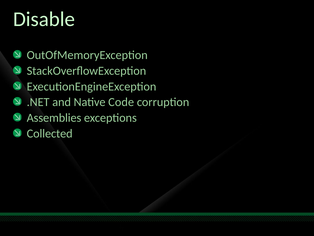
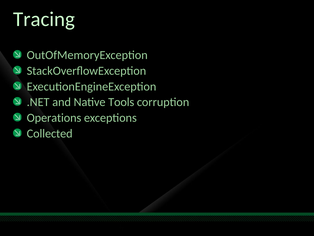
Disable: Disable -> Tracing
Code: Code -> Tools
Assemblies: Assemblies -> Operations
